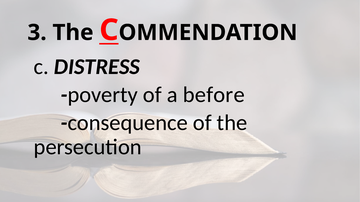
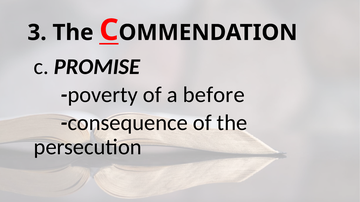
DISTRESS: DISTRESS -> PROMISE
